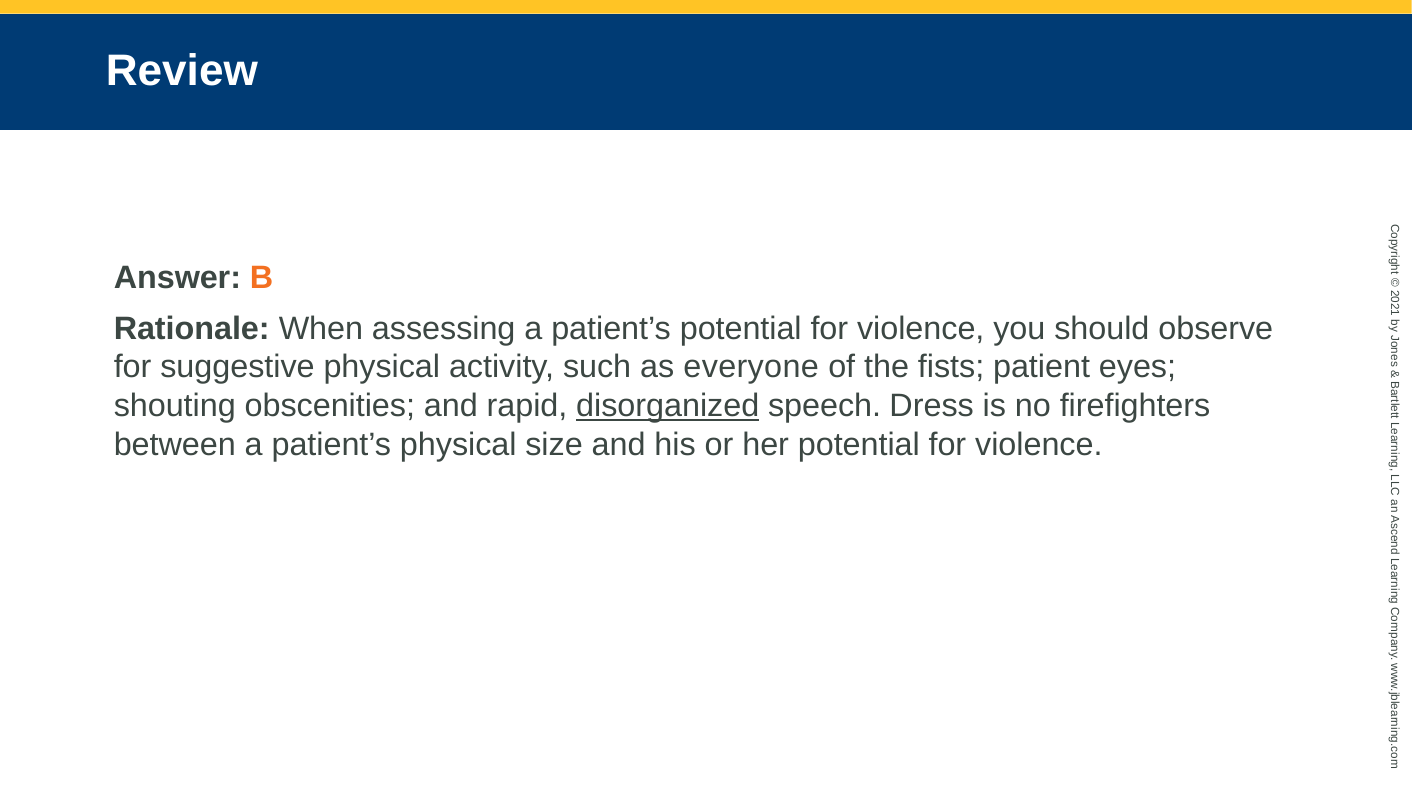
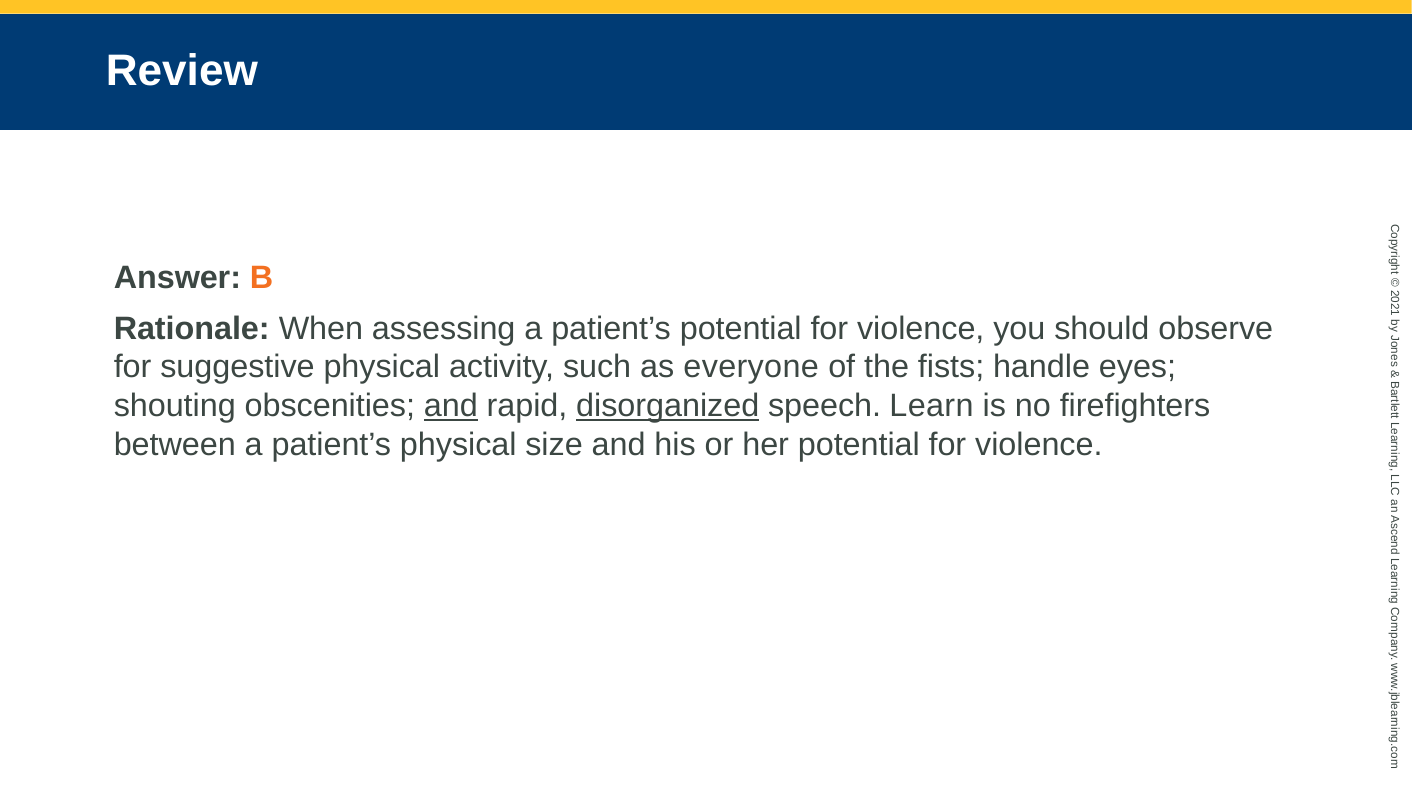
patient: patient -> handle
and at (451, 406) underline: none -> present
Dress: Dress -> Learn
